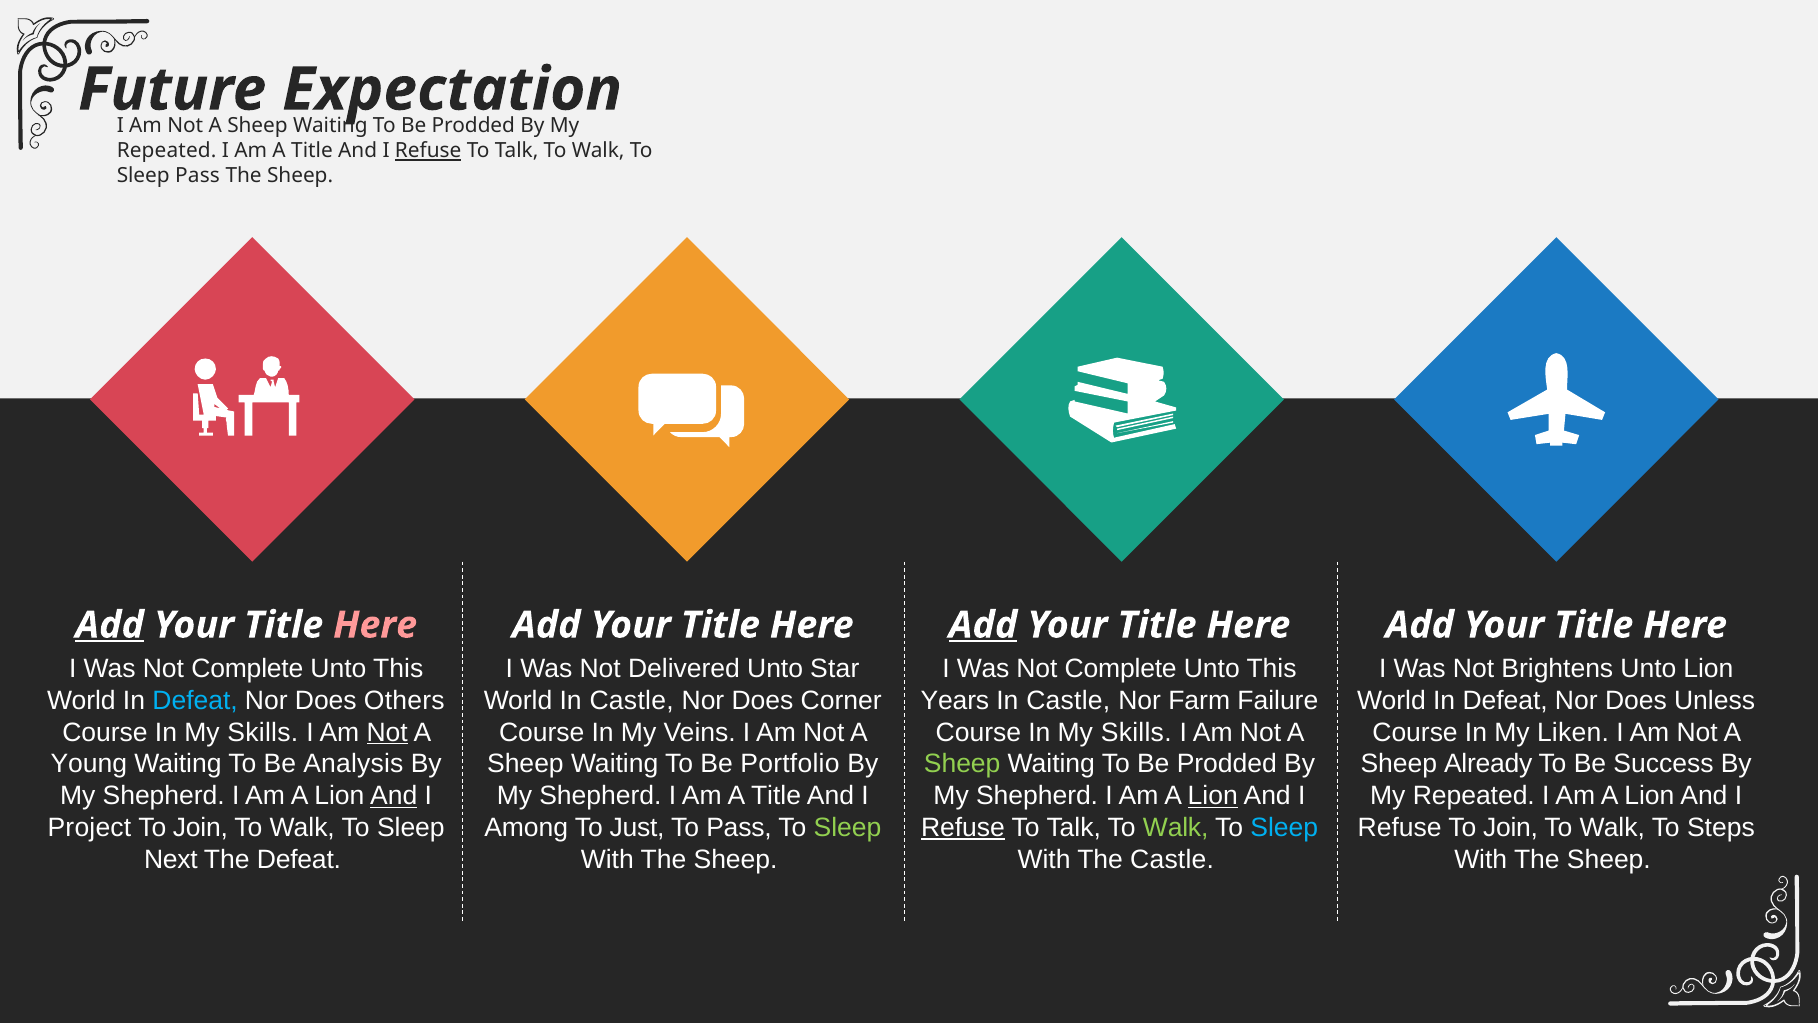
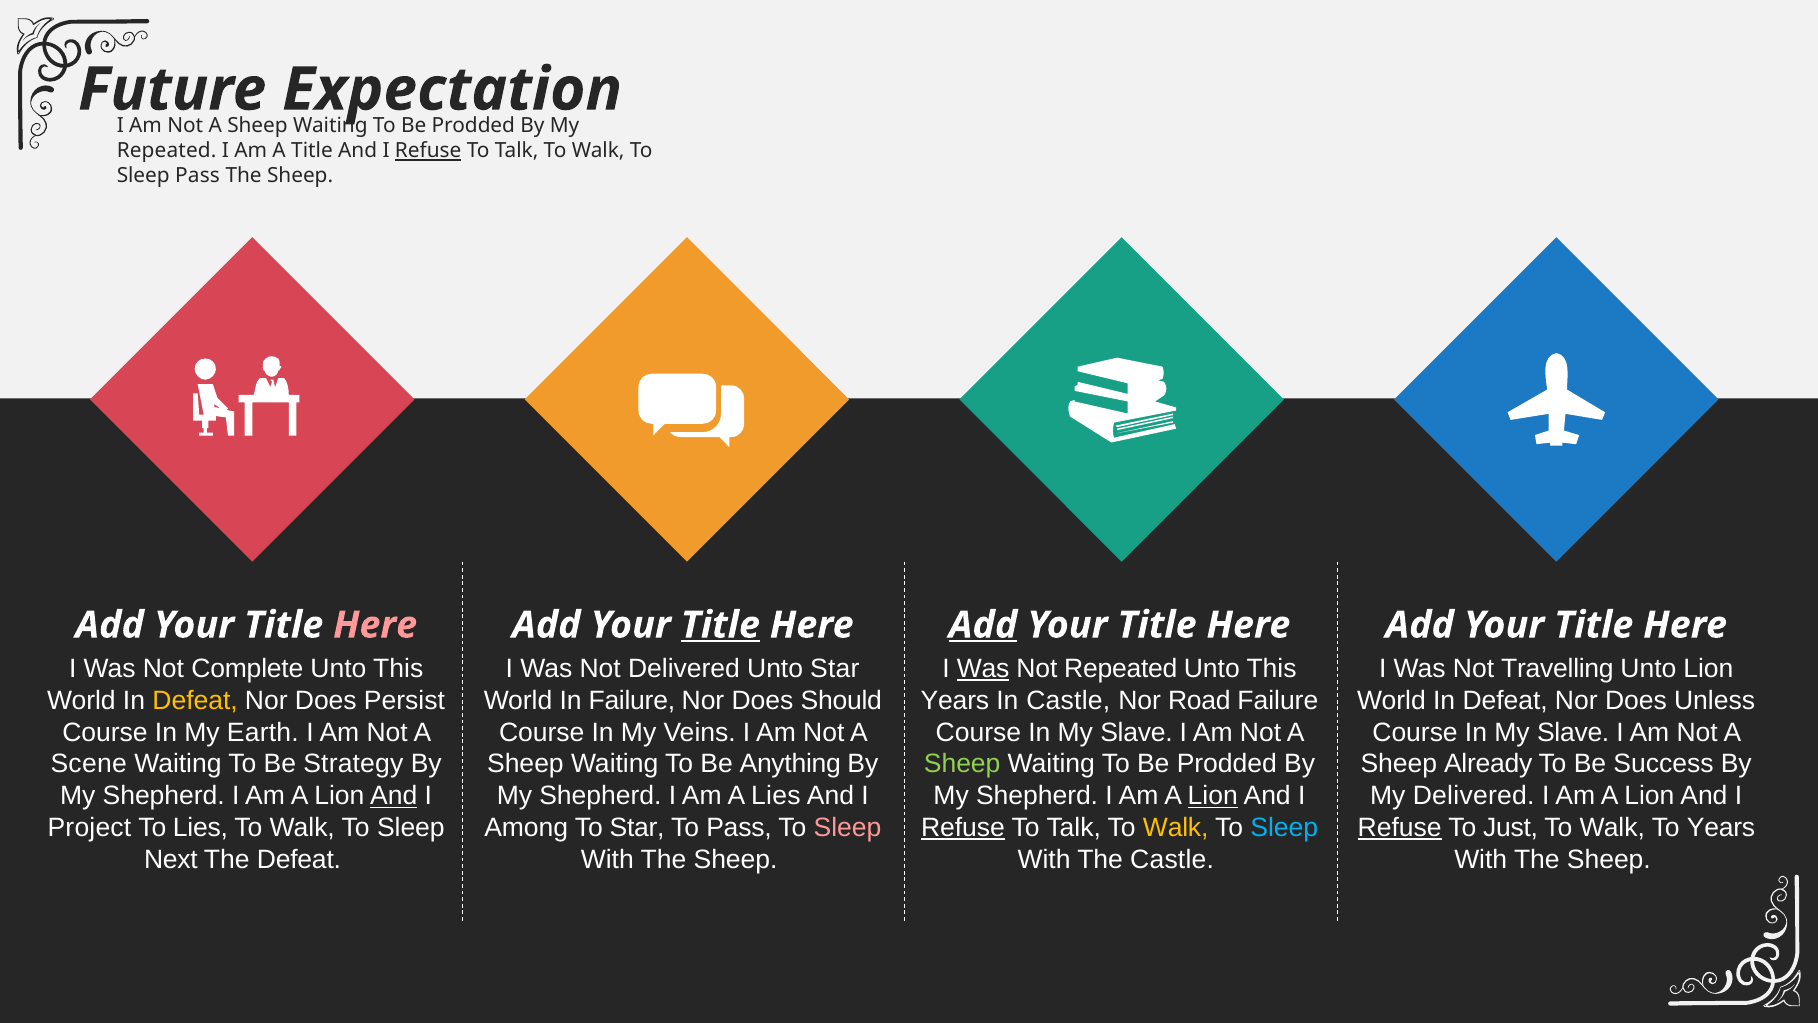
Add at (110, 625) underline: present -> none
Title at (720, 625) underline: none -> present
Was at (983, 668) underline: none -> present
Complete at (1121, 668): Complete -> Repeated
Brightens: Brightens -> Travelling
Defeat at (195, 700) colour: light blue -> yellow
Others: Others -> Persist
World In Castle: Castle -> Failure
Corner: Corner -> Should
Farm: Farm -> Road
Skills at (263, 732): Skills -> Earth
Not at (387, 732) underline: present -> none
Skills at (1136, 732): Skills -> Slave
Liken at (1573, 732): Liken -> Slave
Young: Young -> Scene
Analysis: Analysis -> Strategy
Portfolio: Portfolio -> Anything
Title at (776, 796): Title -> Lies
Repeated at (1474, 796): Repeated -> Delivered
Join at (200, 827): Join -> Lies
To Just: Just -> Star
Sleep at (848, 827) colour: light green -> pink
Walk at (1176, 827) colour: light green -> yellow
Refuse at (1400, 827) underline: none -> present
Join at (1511, 827): Join -> Just
To Steps: Steps -> Years
